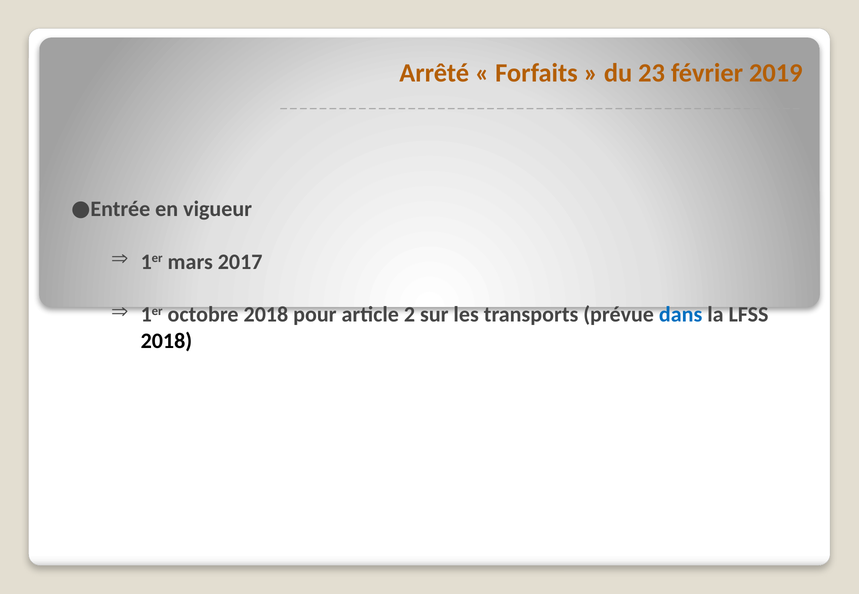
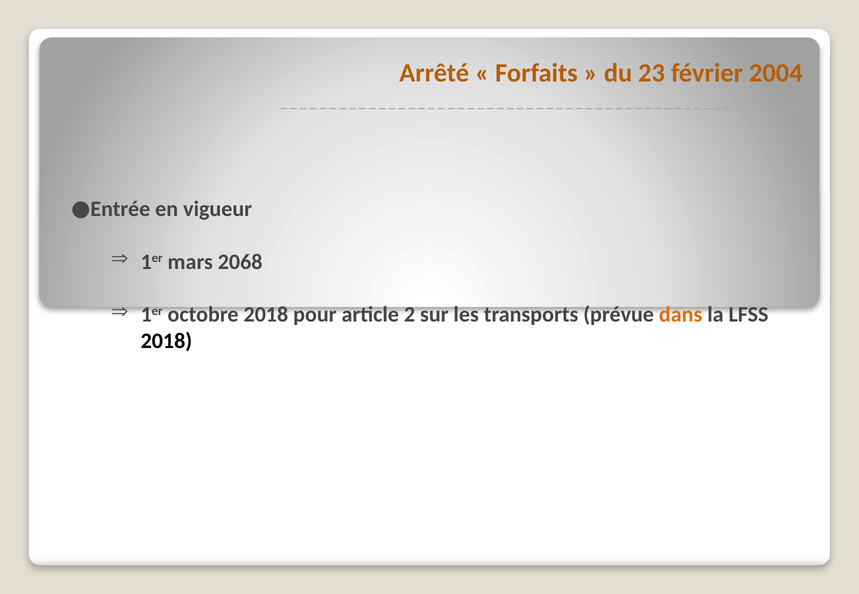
2019: 2019 -> 2004
2017: 2017 -> 2068
dans colour: blue -> orange
